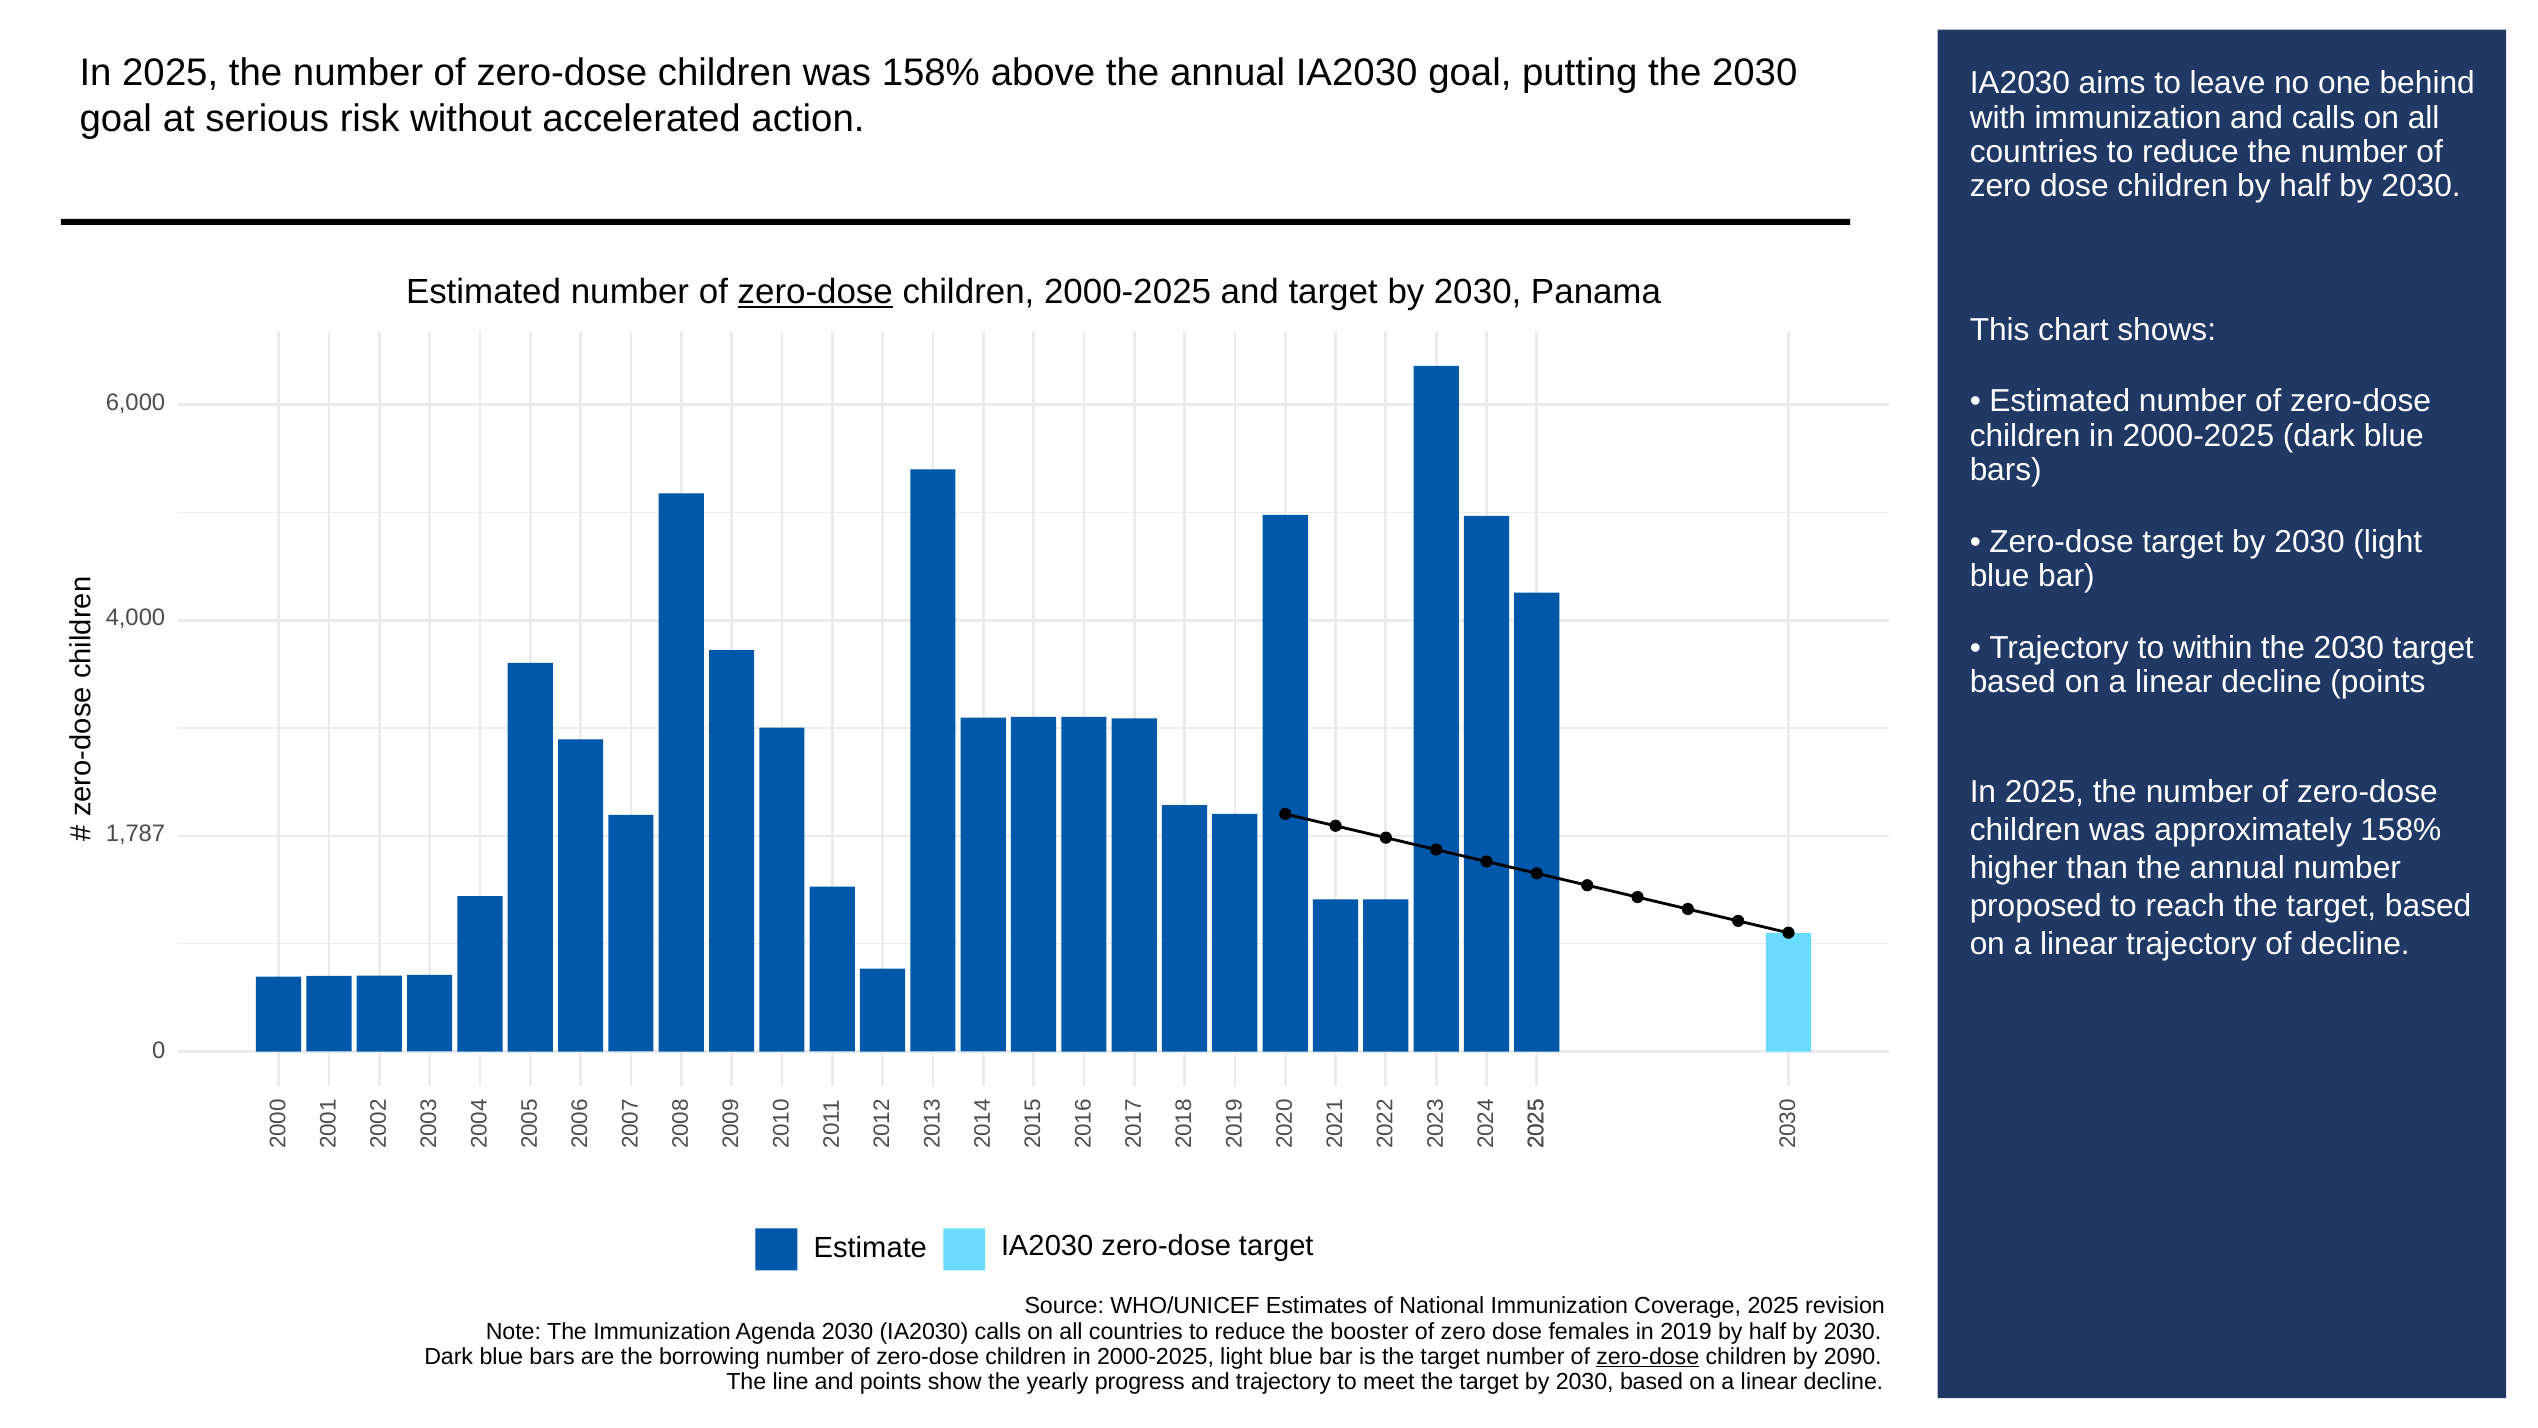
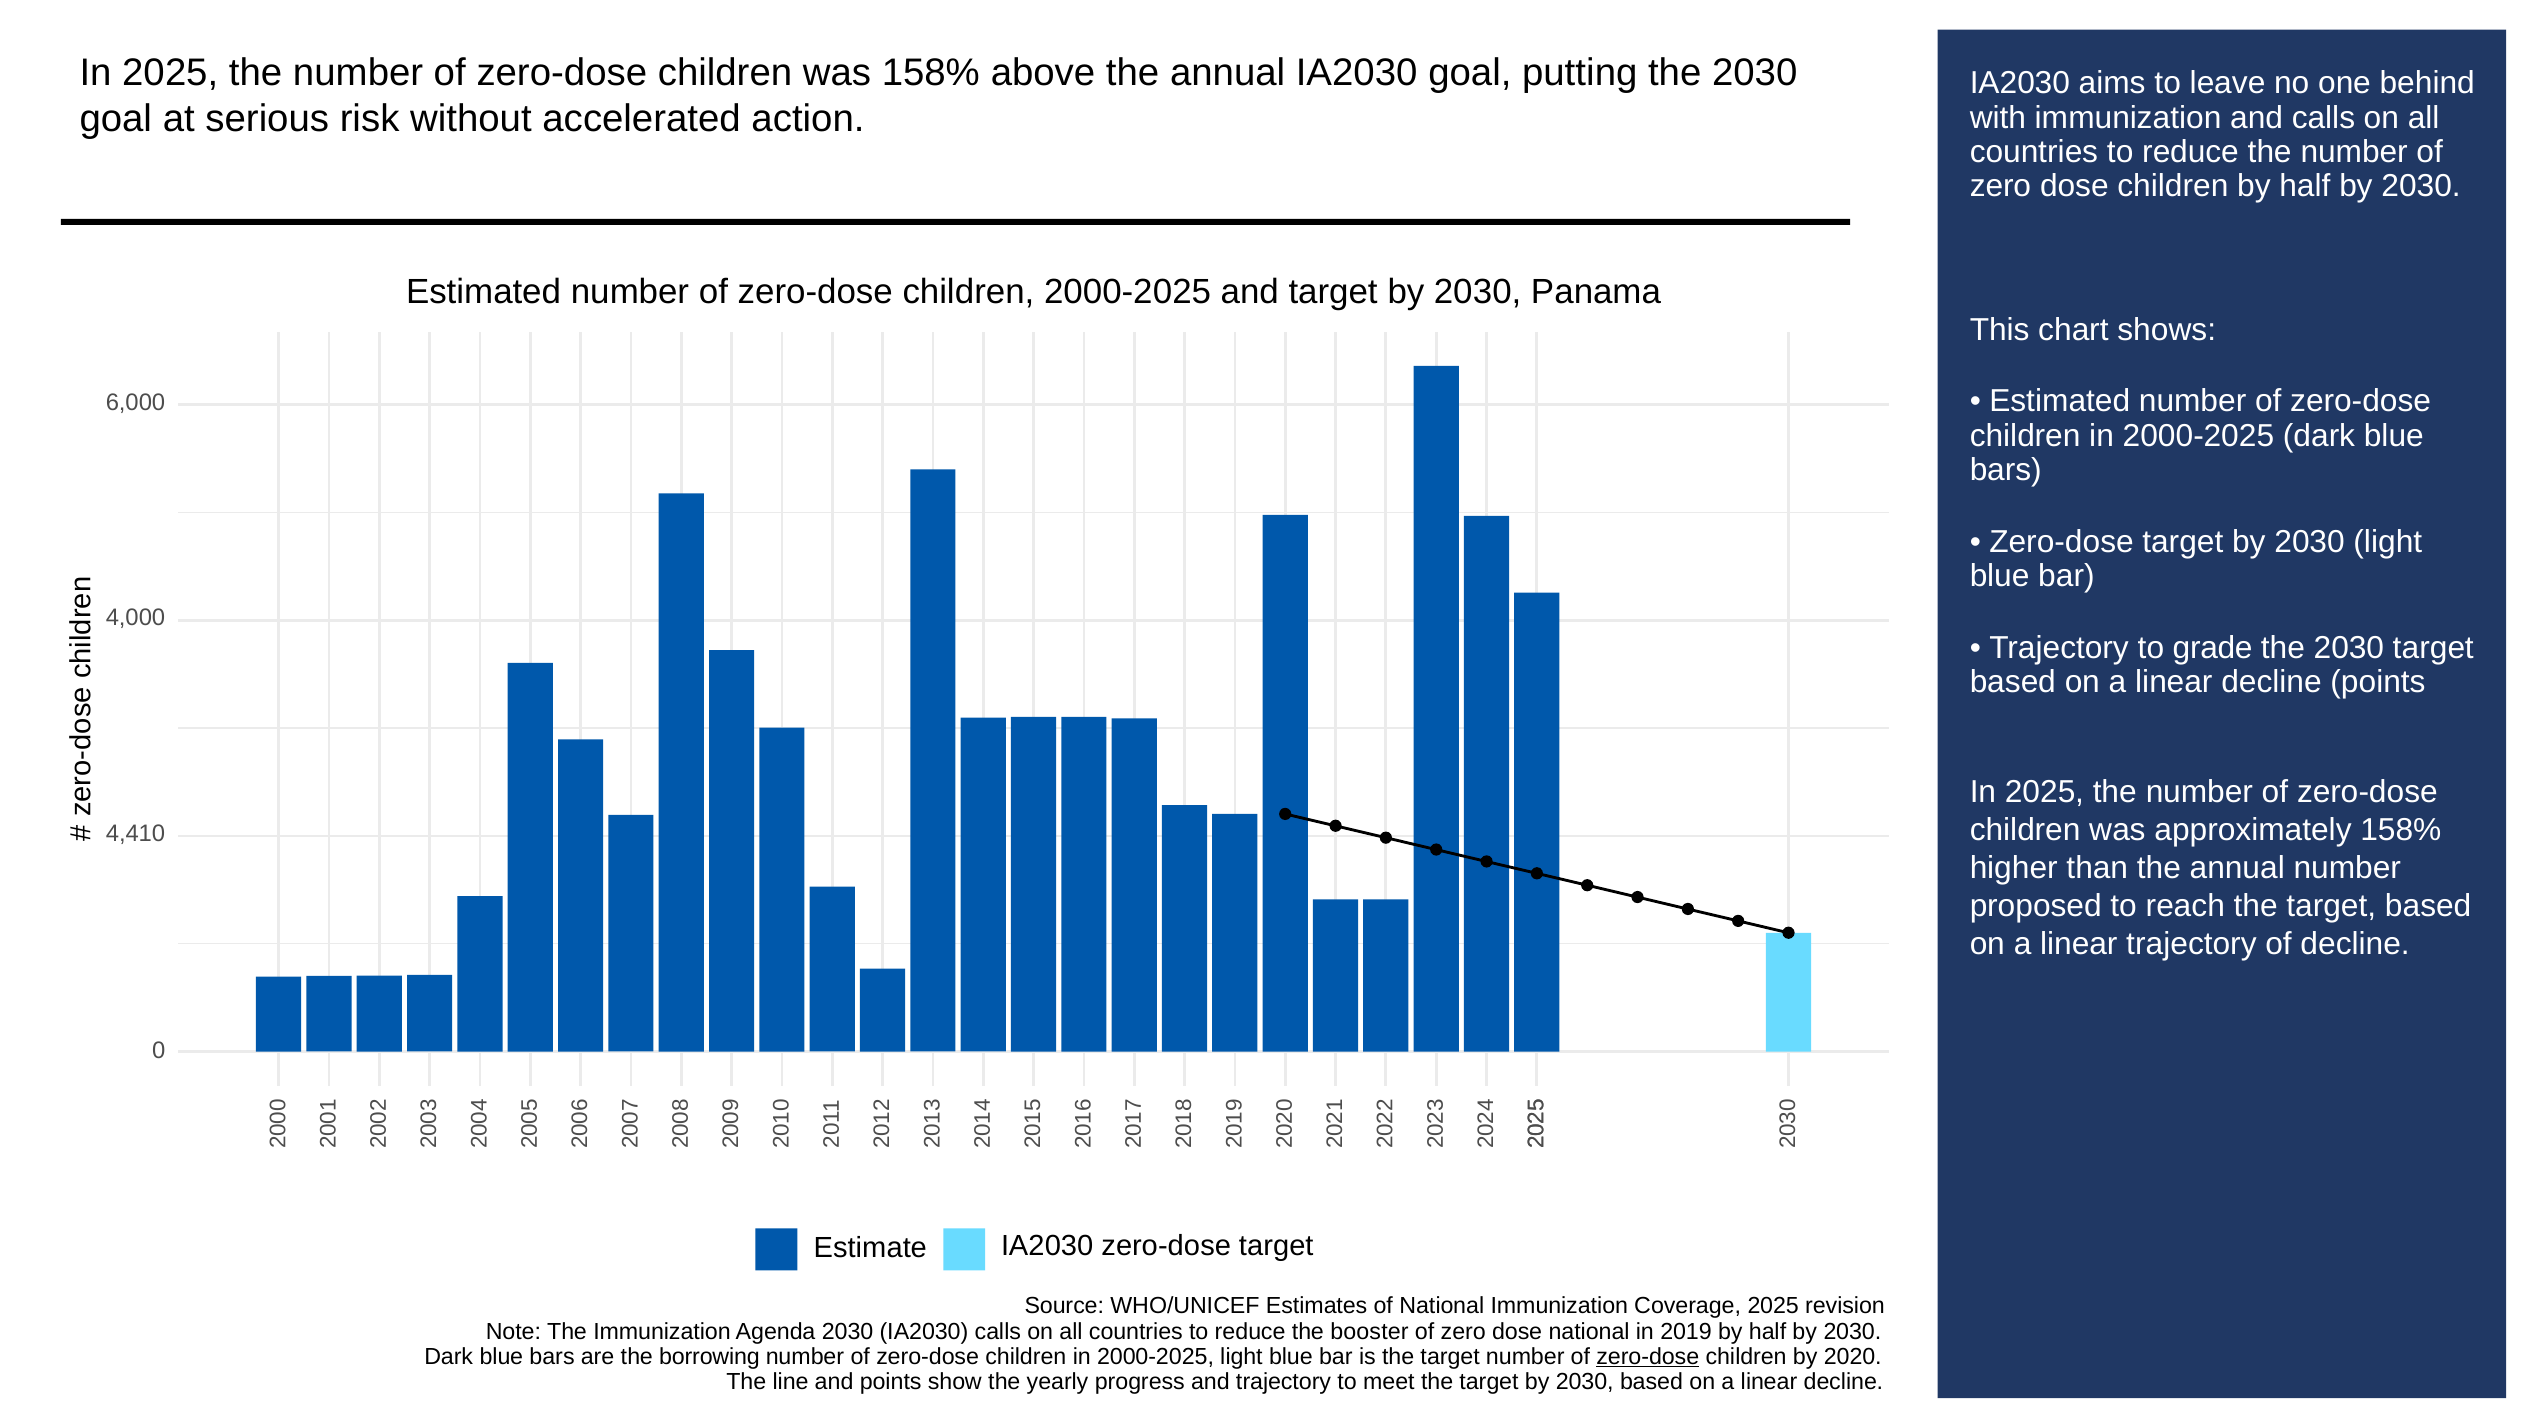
zero-dose at (815, 292) underline: present -> none
within: within -> grade
1,787: 1,787 -> 4,410
dose females: females -> national
2090: 2090 -> 2020
